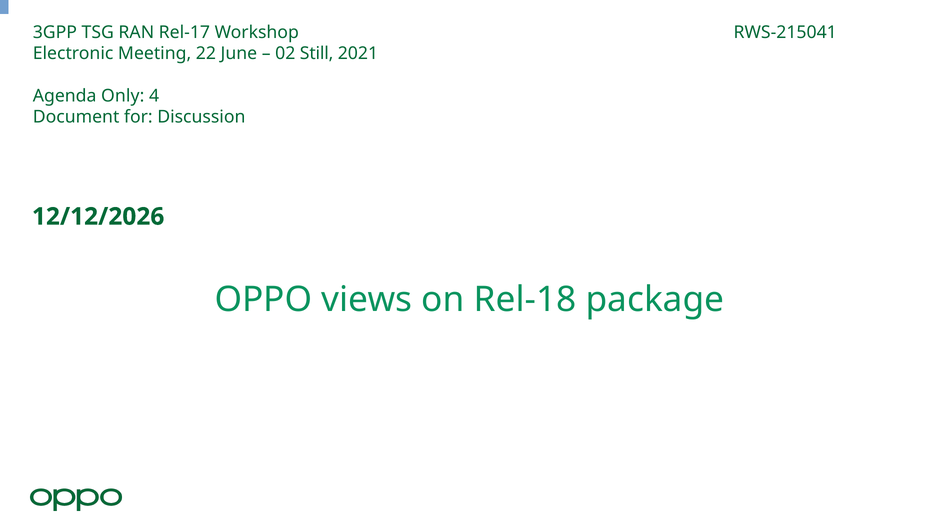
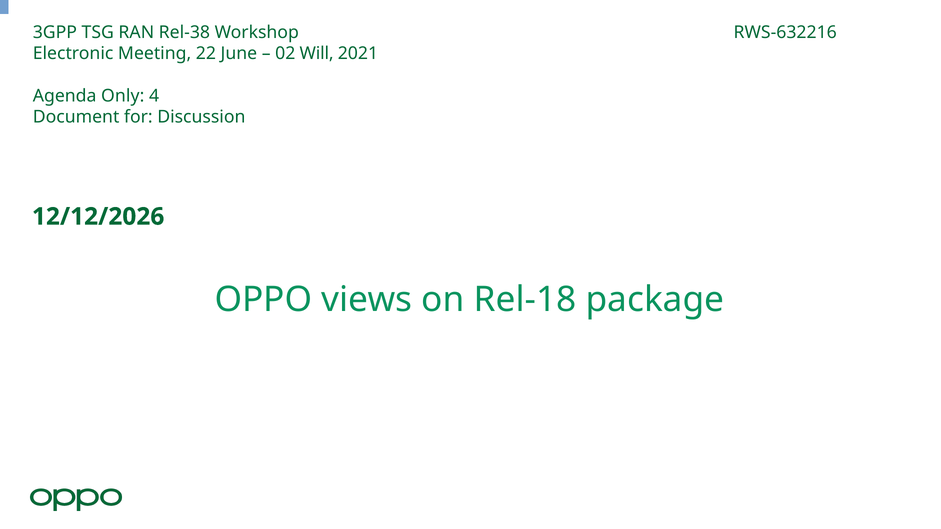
Rel-17: Rel-17 -> Rel-38
RWS-215041: RWS-215041 -> RWS-632216
Still: Still -> Will
